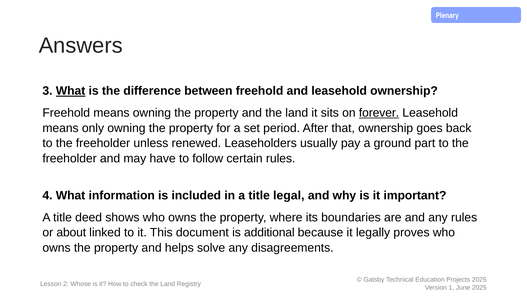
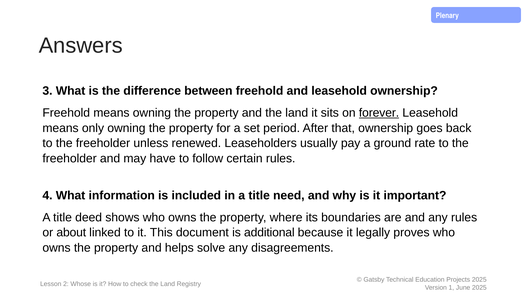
What at (71, 91) underline: present -> none
part: part -> rate
legal: legal -> need
